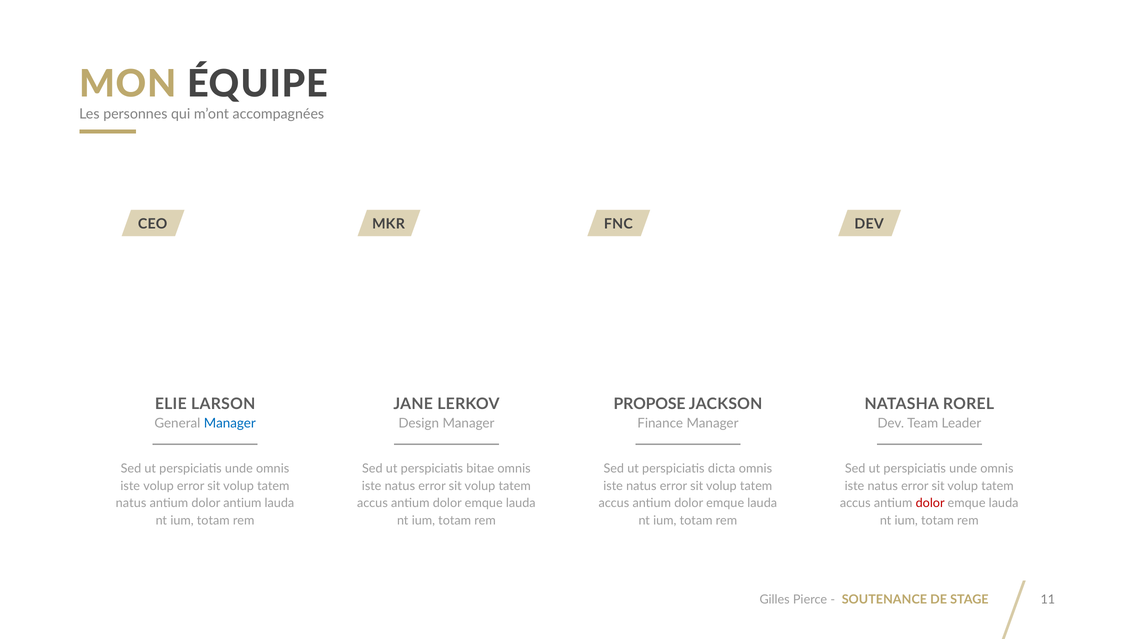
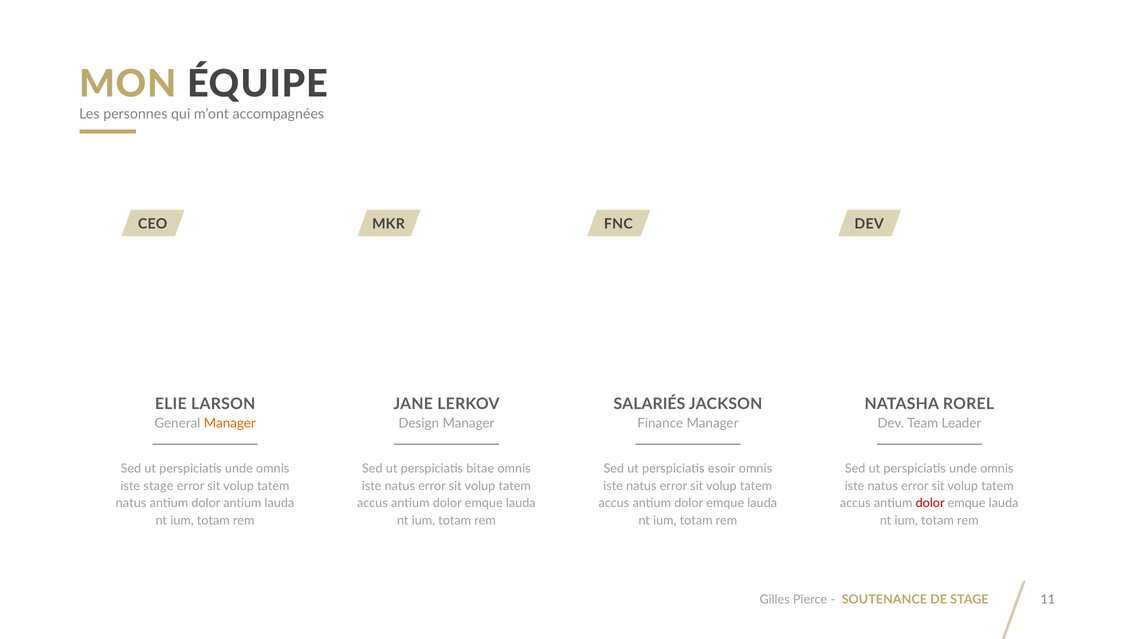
PROPOSE: PROPOSE -> SALARIÉS
Manager at (230, 423) colour: blue -> orange
dicta: dicta -> esoir
iste volup: volup -> stage
